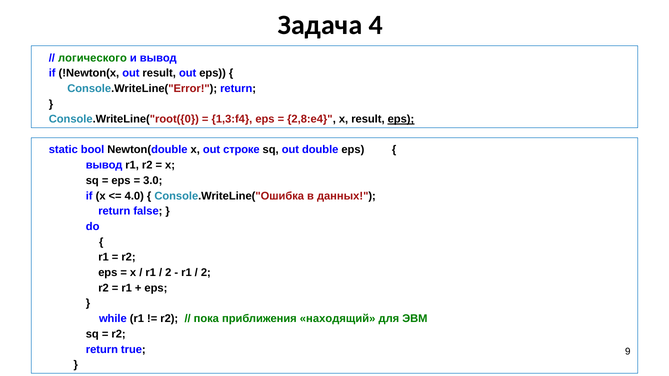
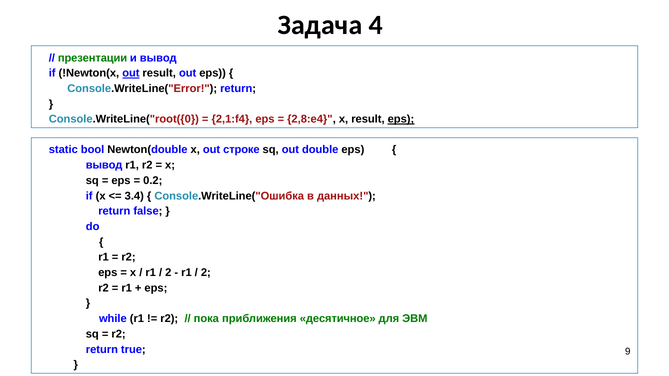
логического: логического -> презентации
out at (131, 73) underline: none -> present
1,3:f4: 1,3:f4 -> 2,1:f4
3.0: 3.0 -> 0.2
4.0: 4.0 -> 3.4
находящий: находящий -> десятичное
